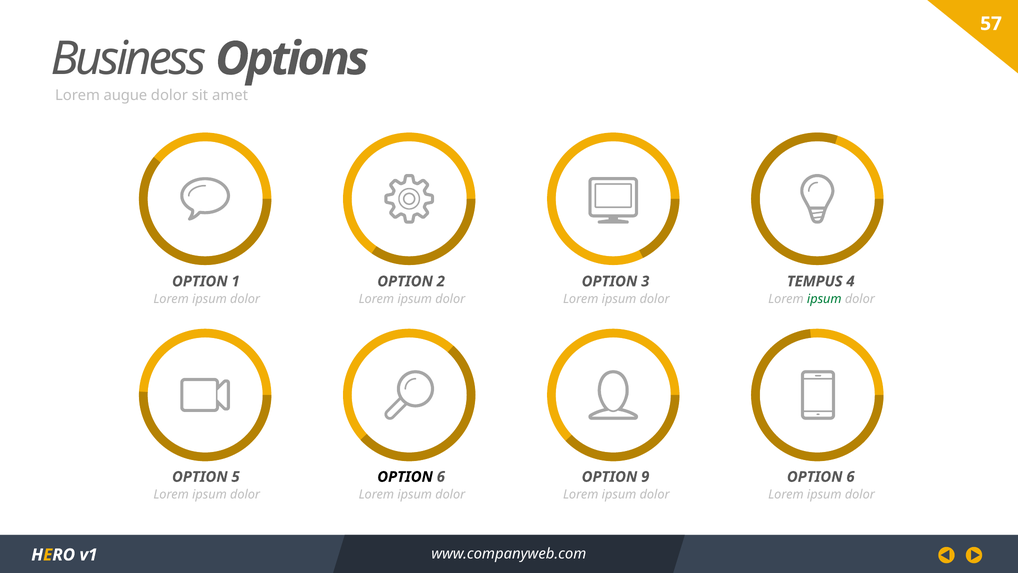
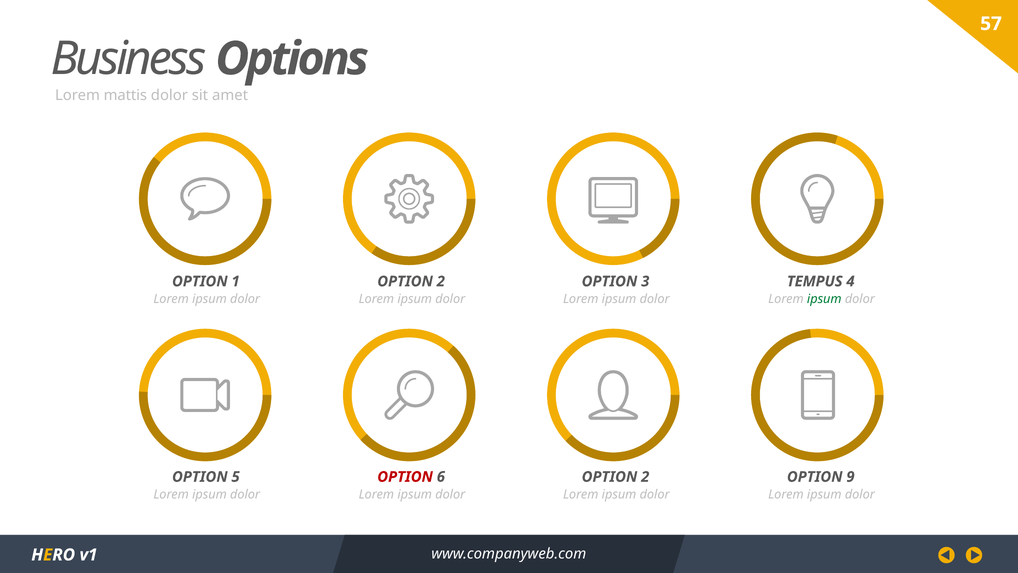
augue: augue -> mattis
OPTION at (405, 477) colour: black -> red
9 at (645, 477): 9 -> 2
6 at (850, 477): 6 -> 9
